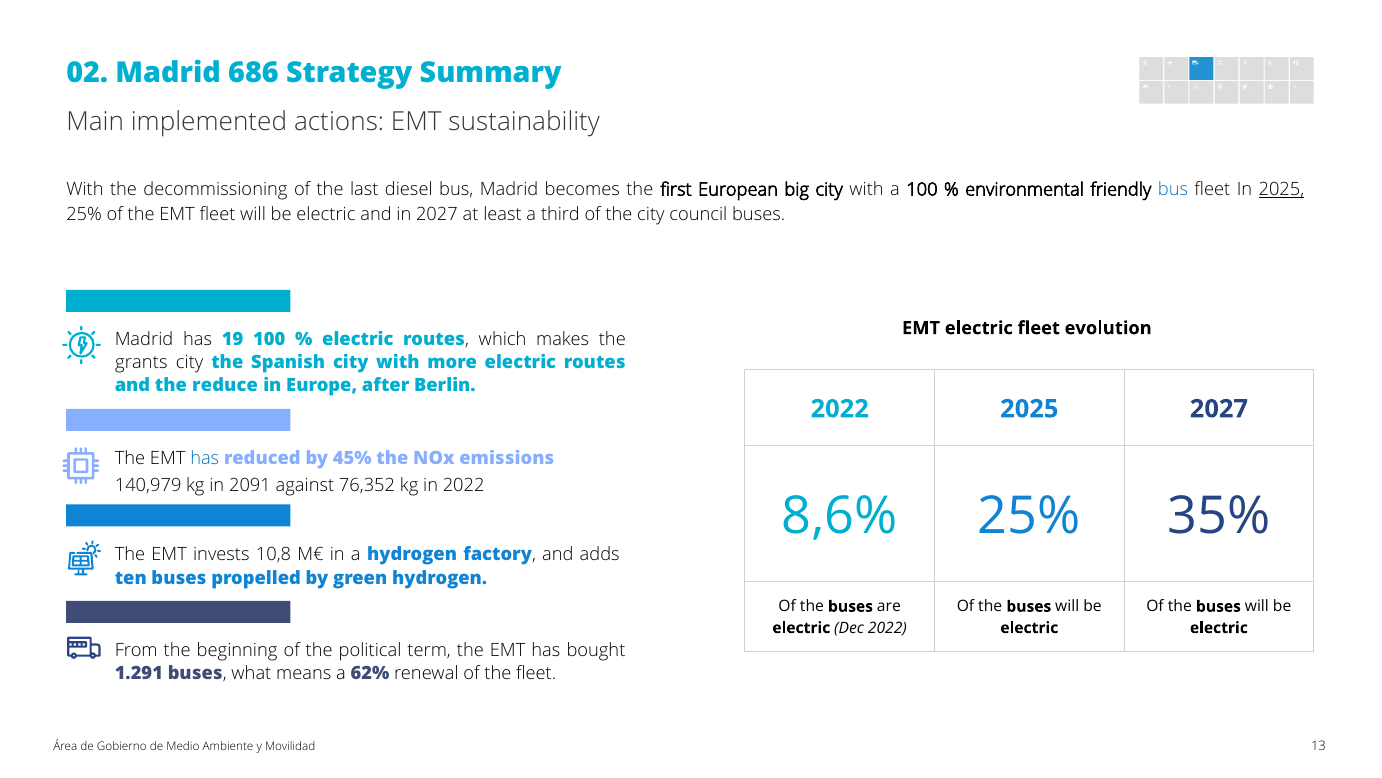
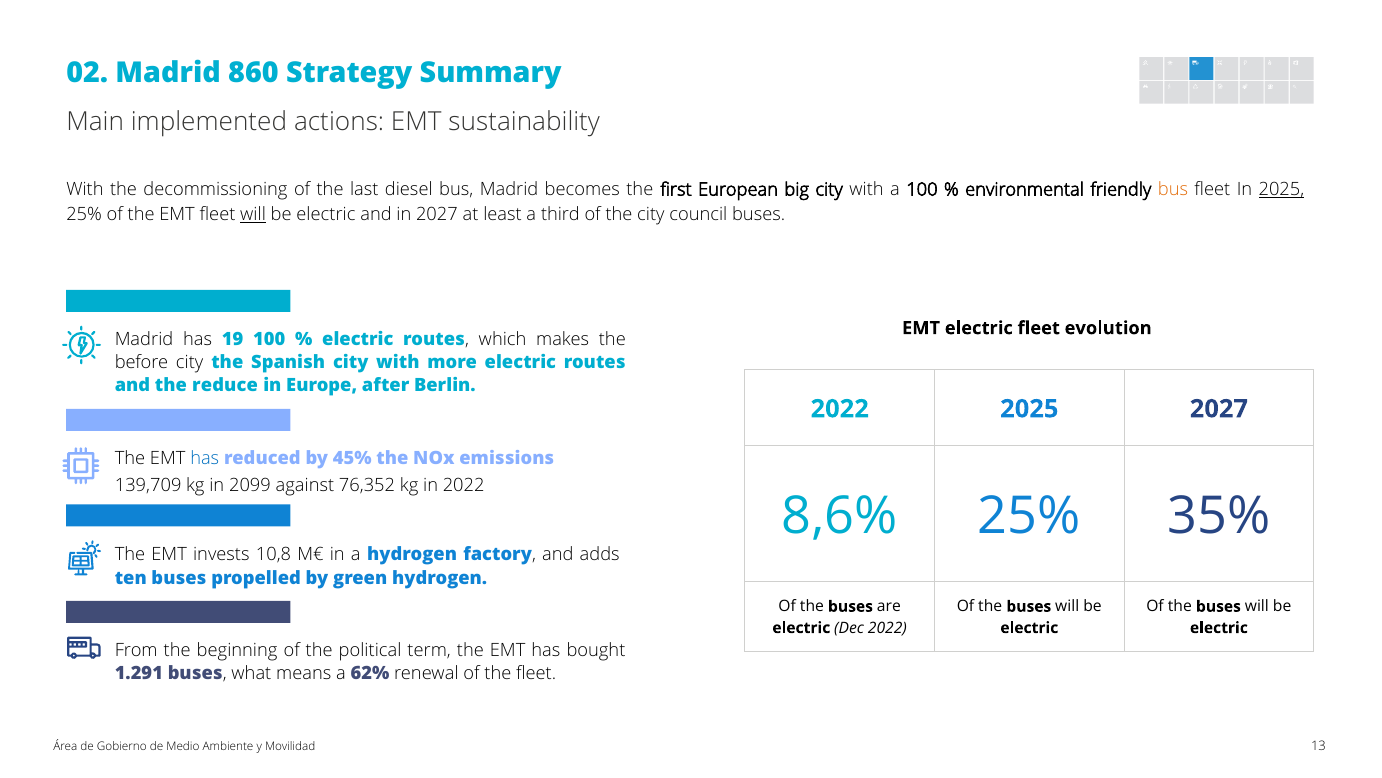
686: 686 -> 860
bus at (1173, 189) colour: blue -> orange
will at (253, 214) underline: none -> present
grants: grants -> before
140,979: 140,979 -> 139,709
2091: 2091 -> 2099
